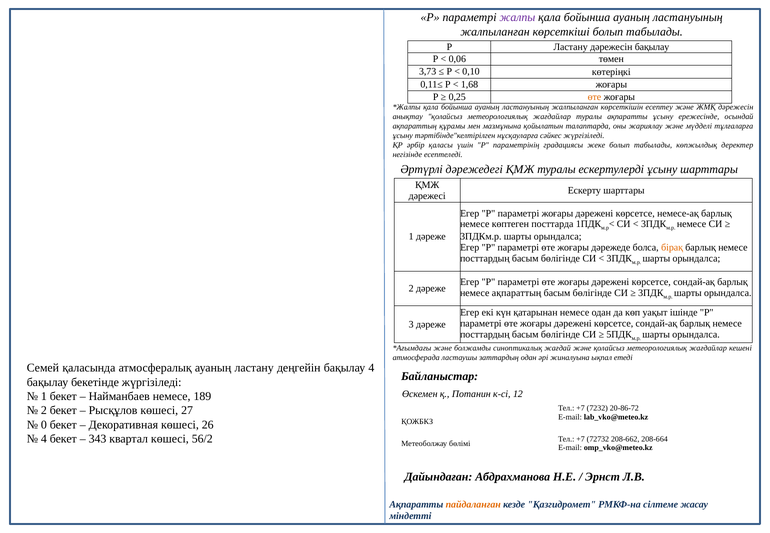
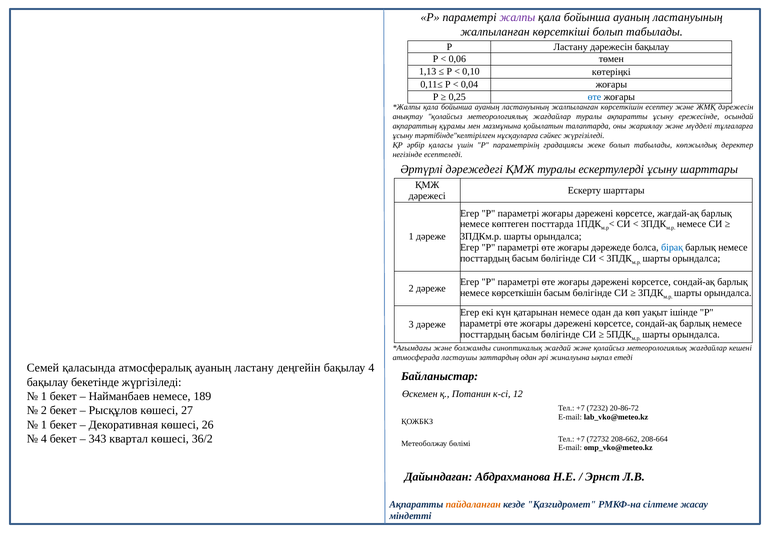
3,73: 3,73 -> 1,13
1,68: 1,68 -> 0,04
өте at (594, 97) colour: orange -> blue
немесе-ақ: немесе-ақ -> жағдай-ақ
бірақ colour: orange -> blue
немесе ақпараттың: ақпараттың -> көрсеткішін
0 at (44, 425): 0 -> 1
56/2: 56/2 -> 36/2
